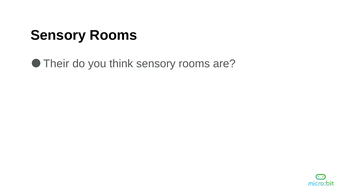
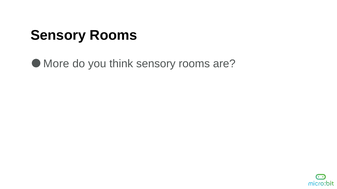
Their: Their -> More
